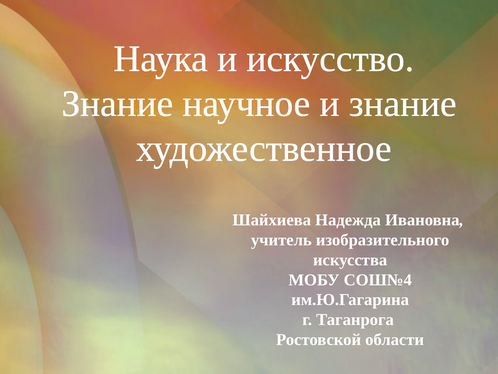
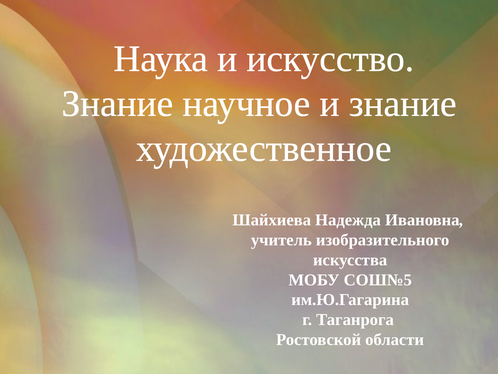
СОШ№4: СОШ№4 -> СОШ№5
